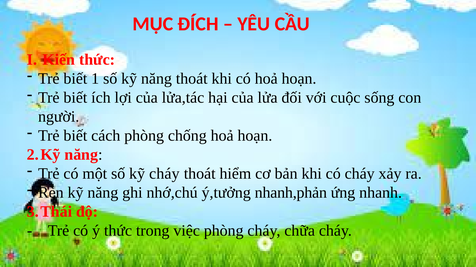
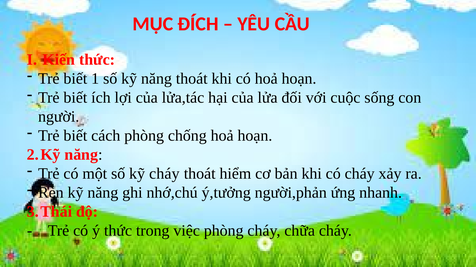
nhanh,phản: nhanh,phản -> người,phản
